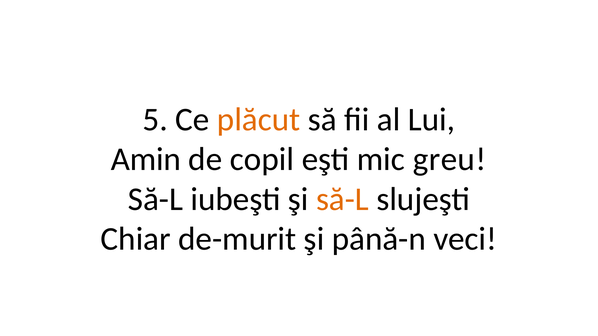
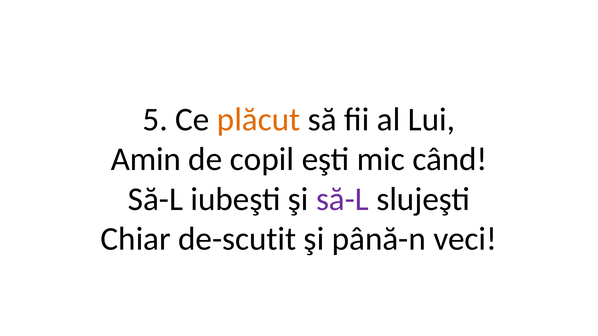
greu: greu -> când
să-L at (342, 199) colour: orange -> purple
de-murit: de-murit -> de-scutit
